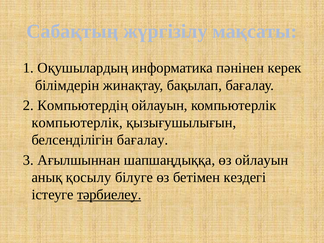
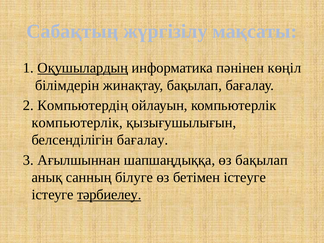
Оқушылардың underline: none -> present
керек: керек -> көңіл
өз ойлауын: ойлауын -> бақылап
қосылу: қосылу -> санның
бетімен кездегі: кездегі -> істеуге
